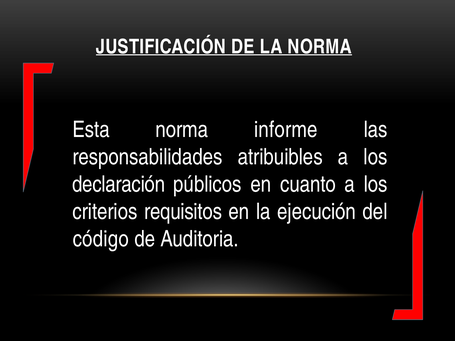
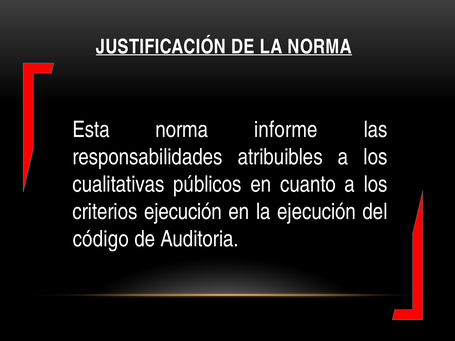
declaración: declaración -> cualitativas
criterios requisitos: requisitos -> ejecución
